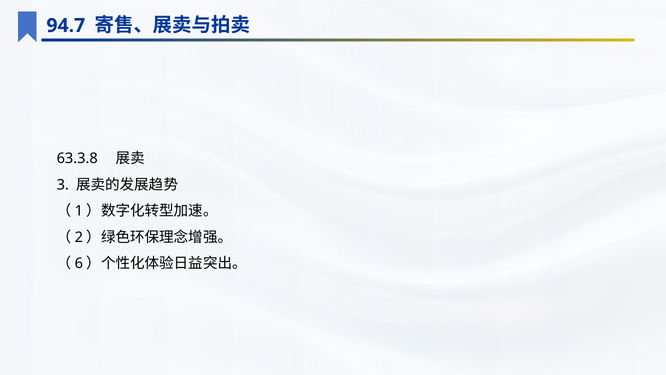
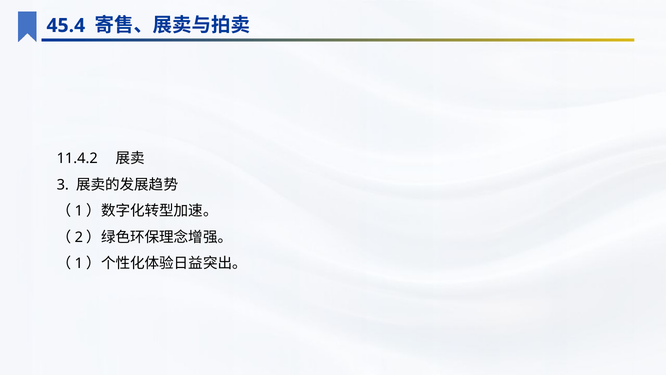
94.7: 94.7 -> 45.4
63.3.8: 63.3.8 -> 11.4.2
6 at (79, 263): 6 -> 1
